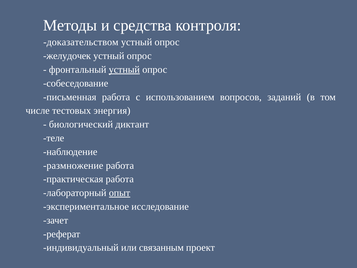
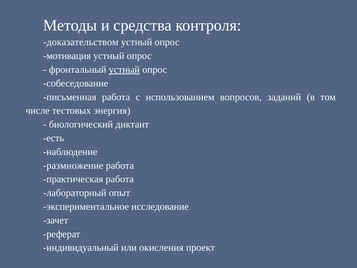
желудочек: желудочек -> мотивация
теле: теле -> есть
опыт underline: present -> none
связанным: связанным -> окисления
